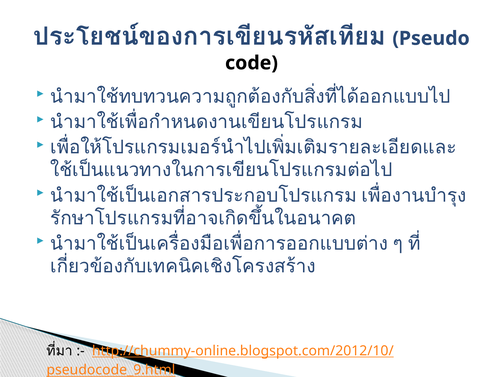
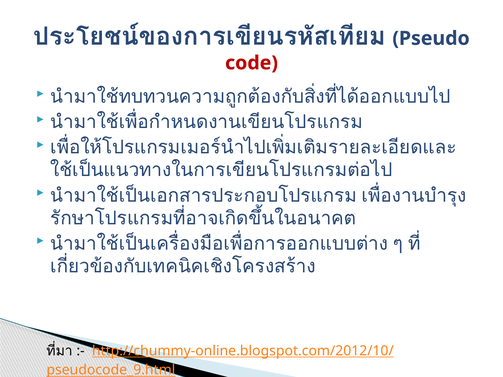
code colour: black -> red
